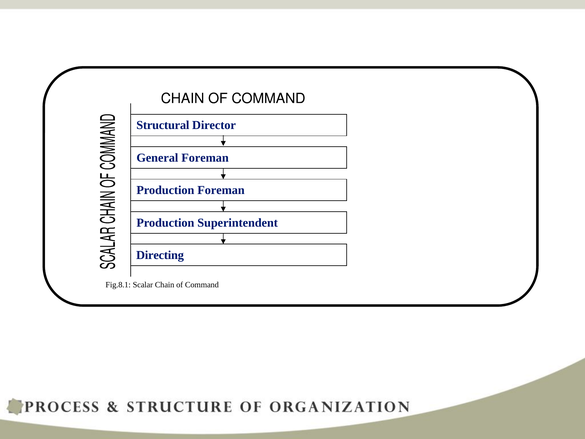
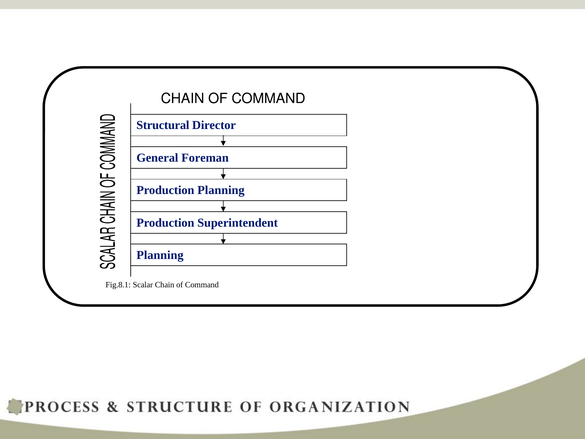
Production Foreman: Foreman -> Planning
Directing at (160, 255): Directing -> Planning
